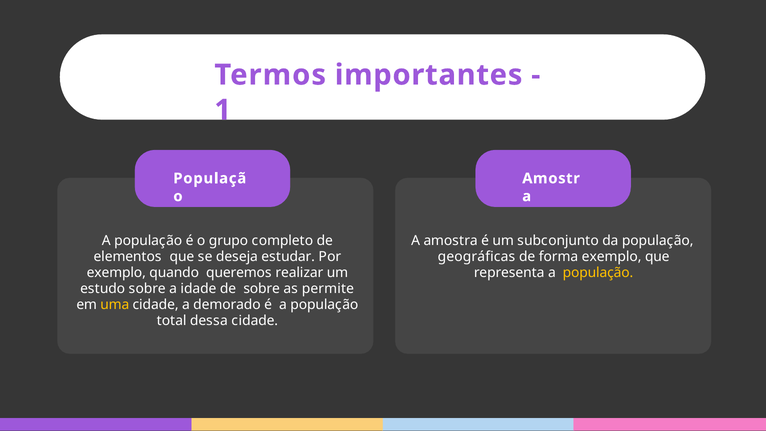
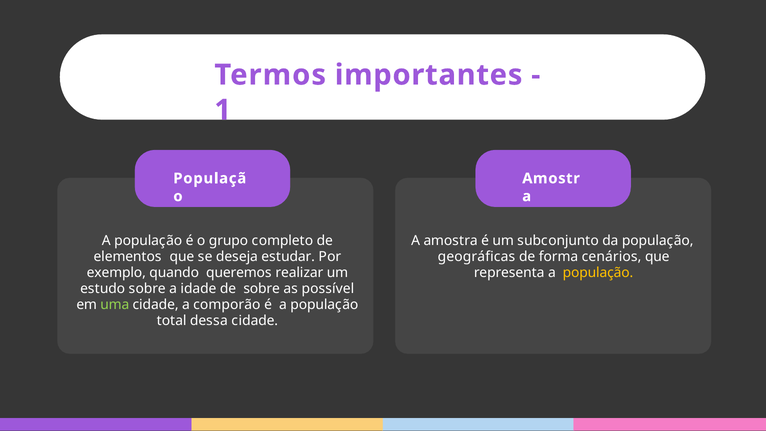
forma exemplo: exemplo -> cenários
permite: permite -> possível
uma colour: yellow -> light green
demorado: demorado -> comporão
